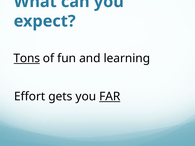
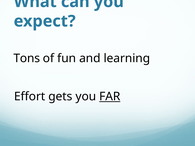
Tons underline: present -> none
